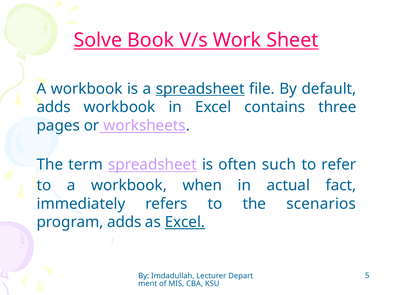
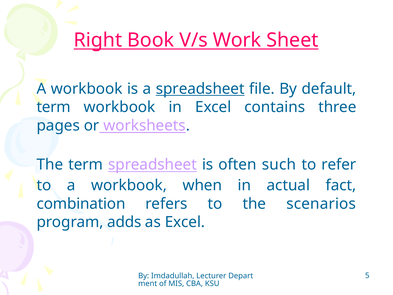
Solve: Solve -> Right
adds at (54, 107): adds -> term
immediately: immediately -> combination
Excel at (185, 222) underline: present -> none
